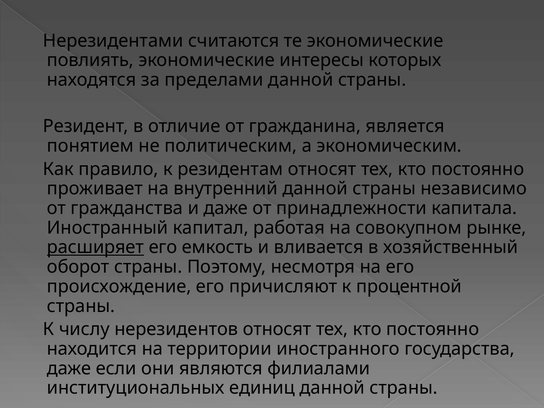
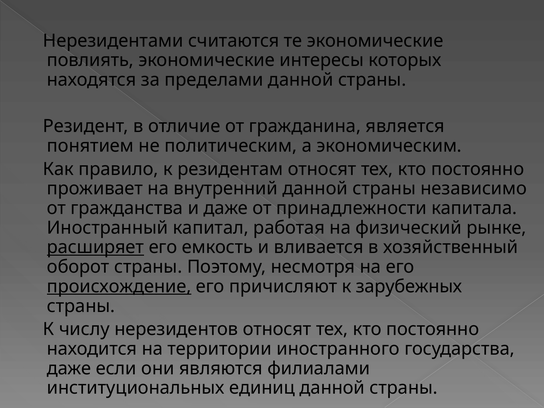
совокупном: совокупном -> физический
происхождение underline: none -> present
процентной: процентной -> зарубежных
